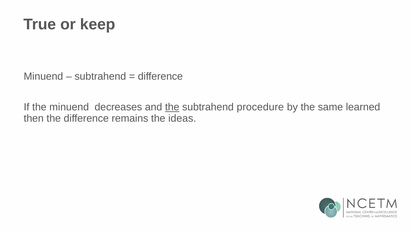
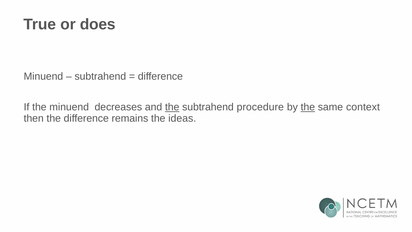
keep: keep -> does
the at (308, 107) underline: none -> present
learned: learned -> context
